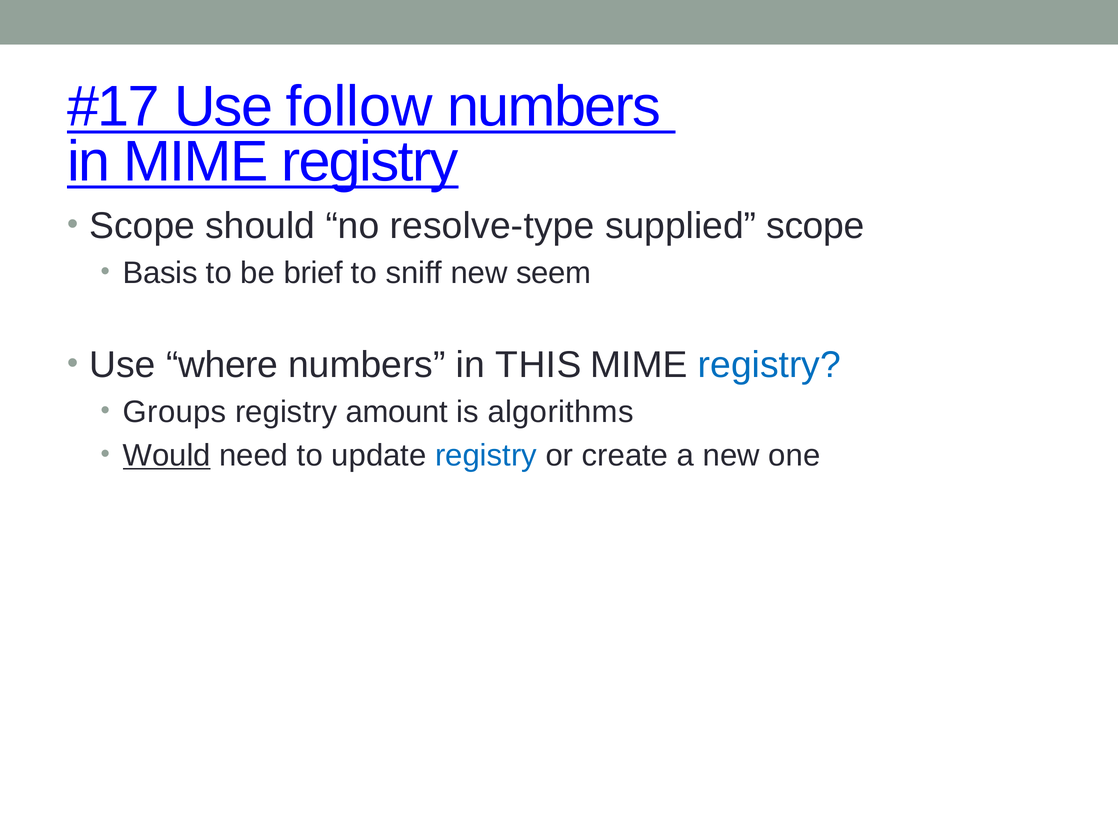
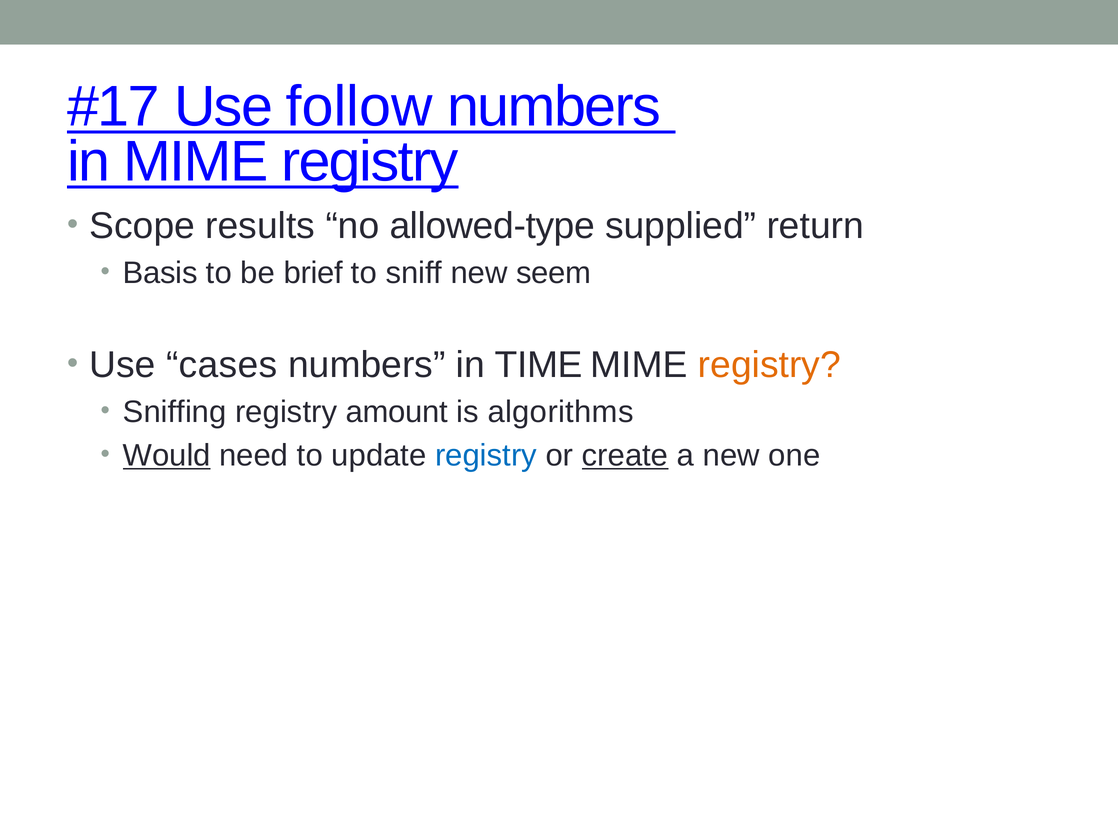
should: should -> results
resolve-type: resolve-type -> allowed-type
supplied scope: scope -> return
where: where -> cases
THIS: THIS -> TIME
registry at (769, 365) colour: blue -> orange
Groups: Groups -> Sniffing
create underline: none -> present
